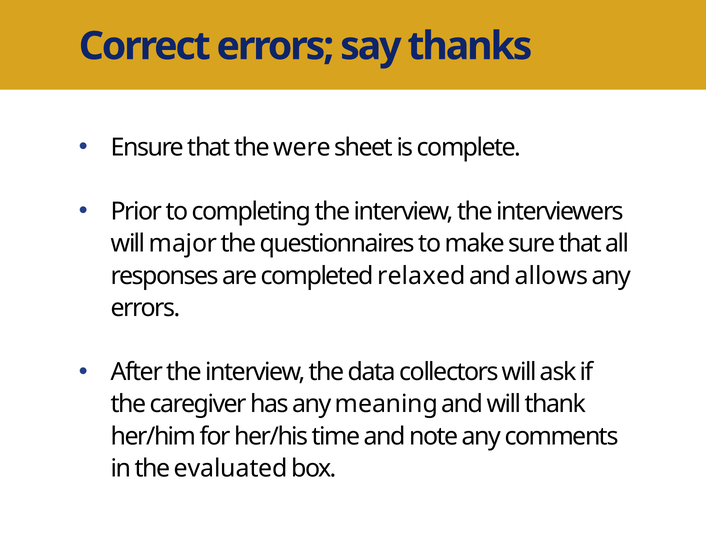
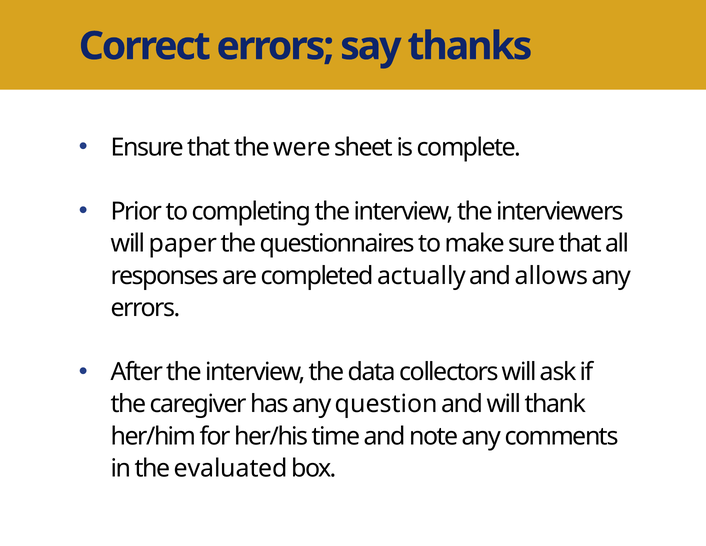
major: major -> paper
relaxed: relaxed -> actually
meaning: meaning -> question
